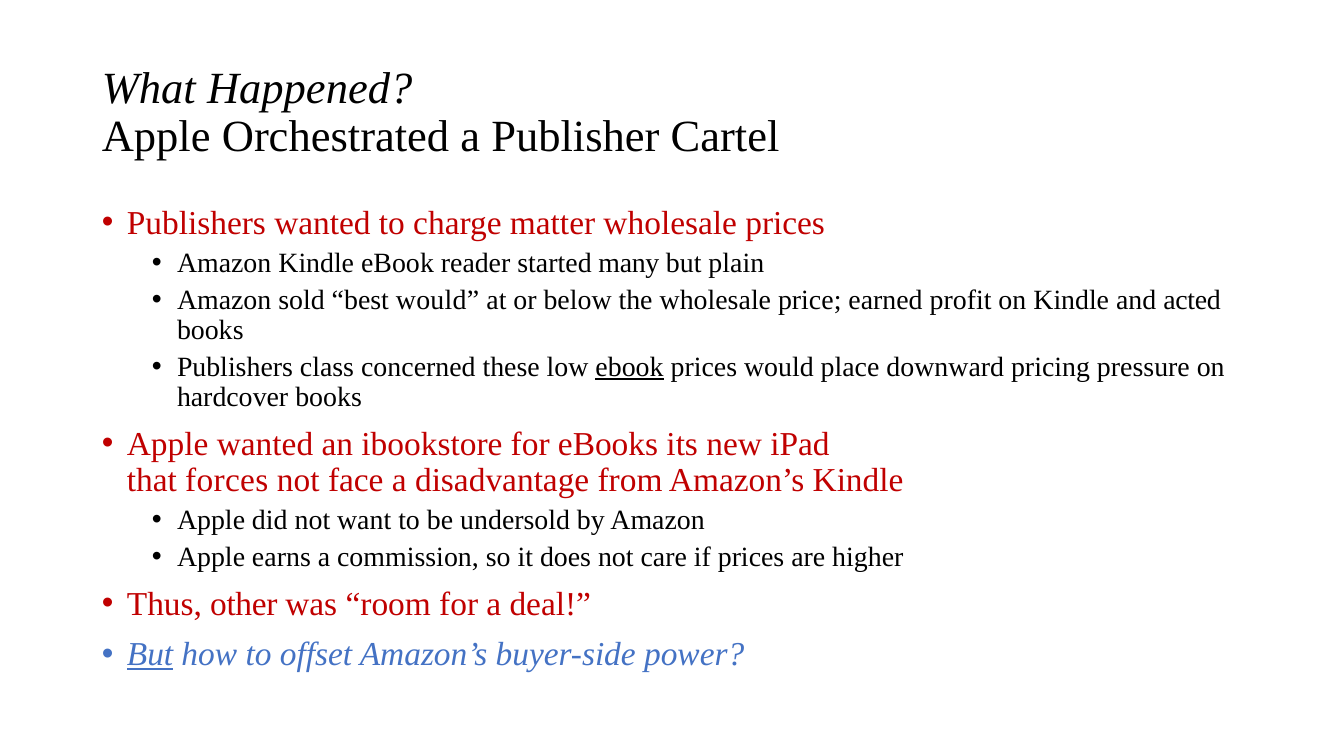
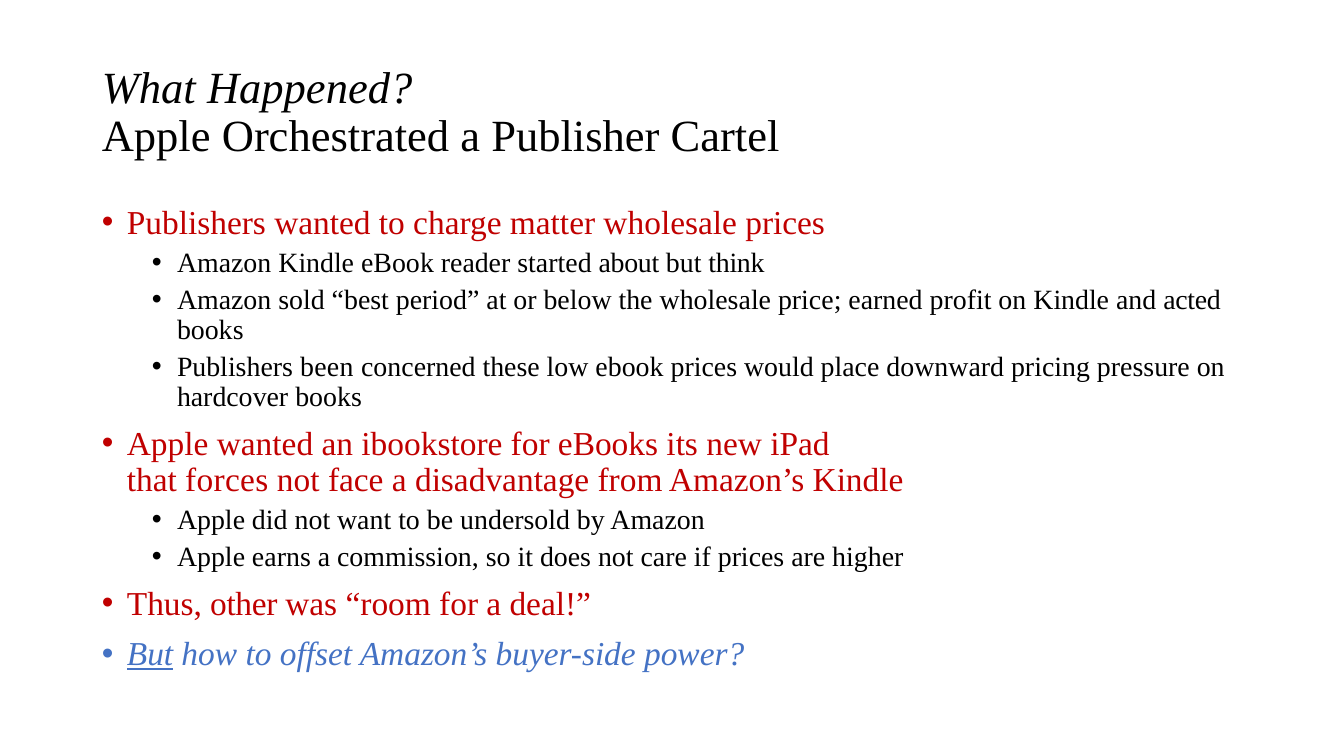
many: many -> about
plain: plain -> think
best would: would -> period
class: class -> been
ebook at (630, 367) underline: present -> none
